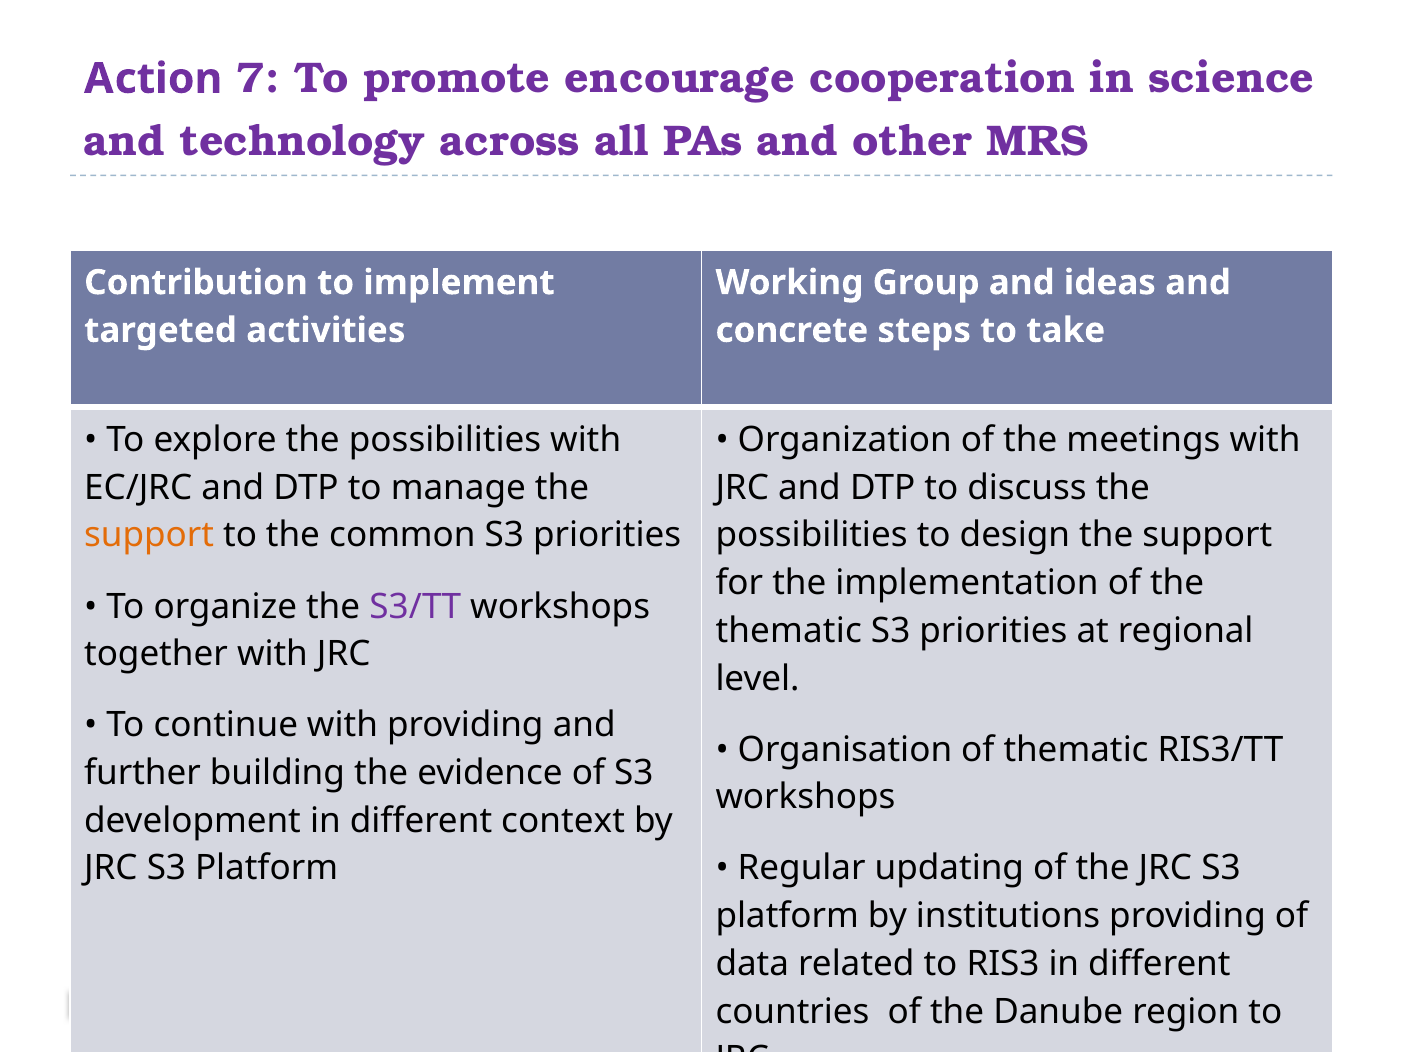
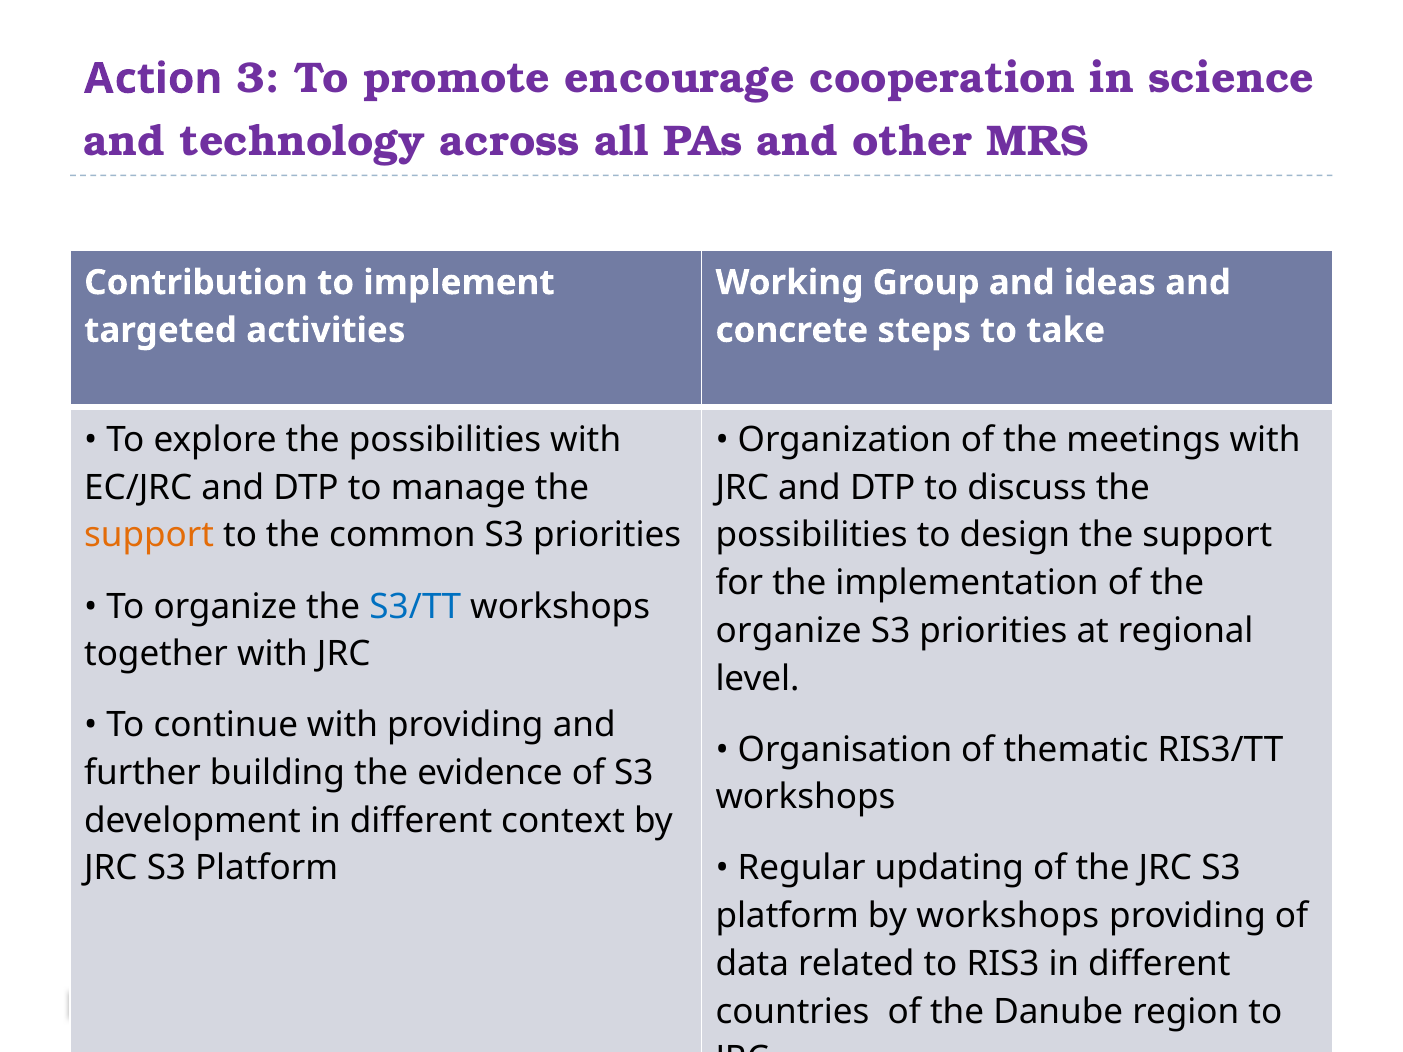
7: 7 -> 3
S3/TT colour: purple -> blue
thematic at (789, 631): thematic -> organize
by institutions: institutions -> workshops
